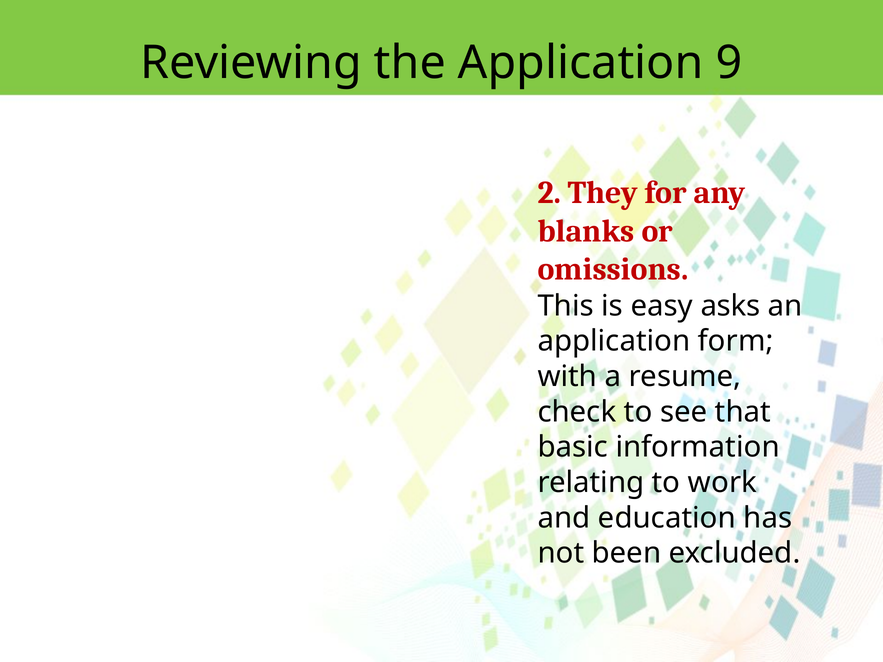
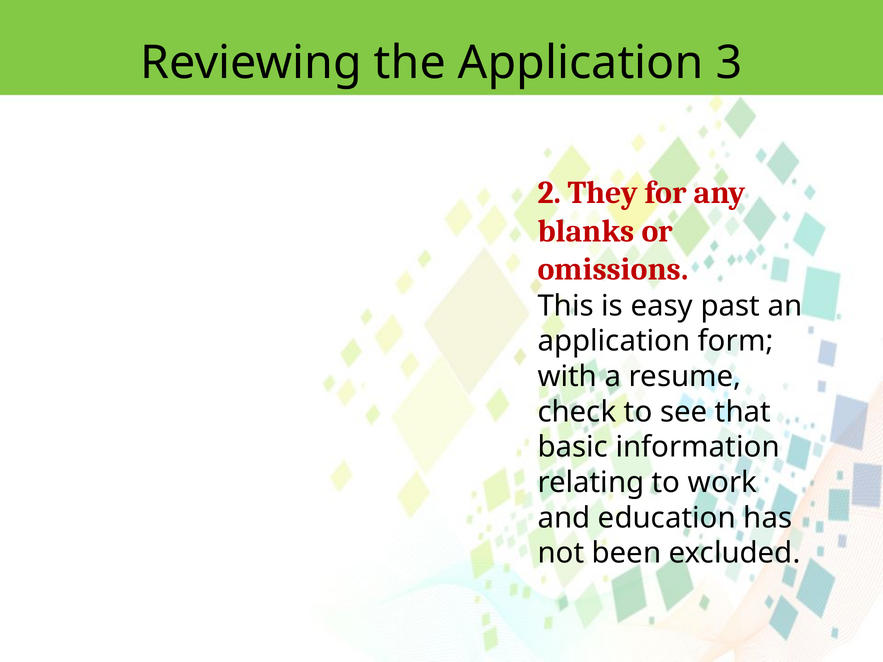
9: 9 -> 3
asks: asks -> past
